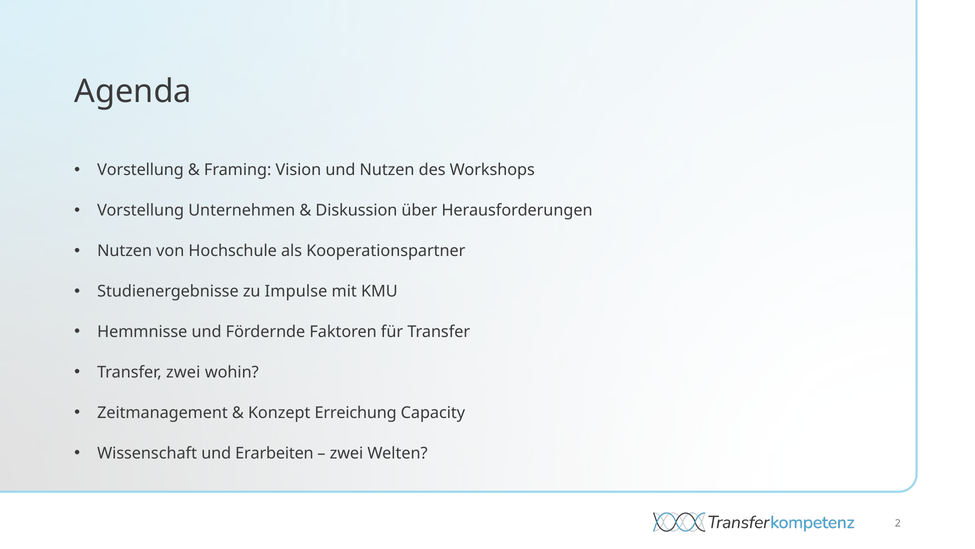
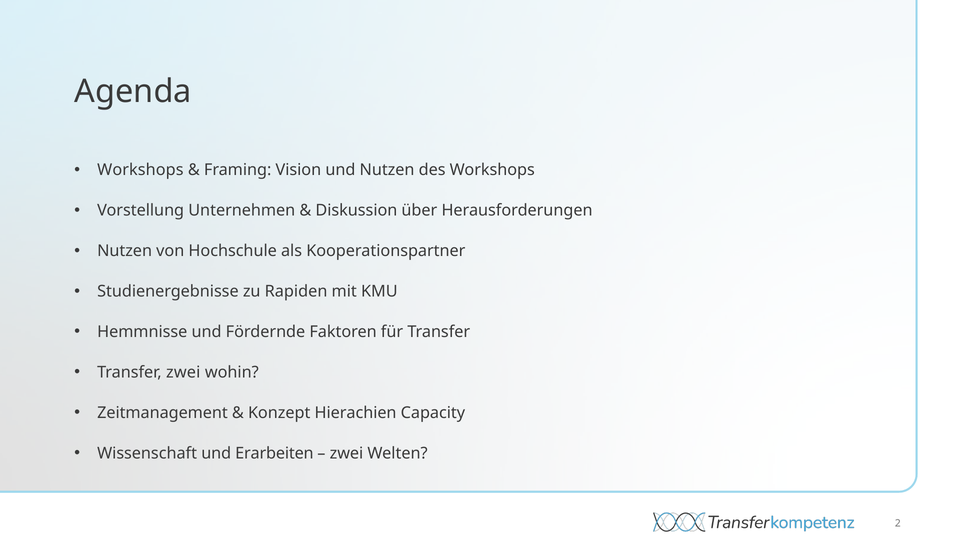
Vorstellung at (140, 170): Vorstellung -> Workshops
Impulse: Impulse -> Rapiden
Erreichung: Erreichung -> Hierachien
